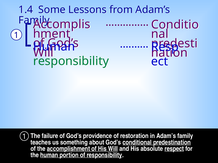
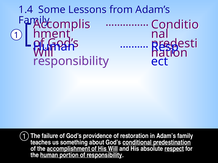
responsibility at (71, 61) colour: green -> purple
